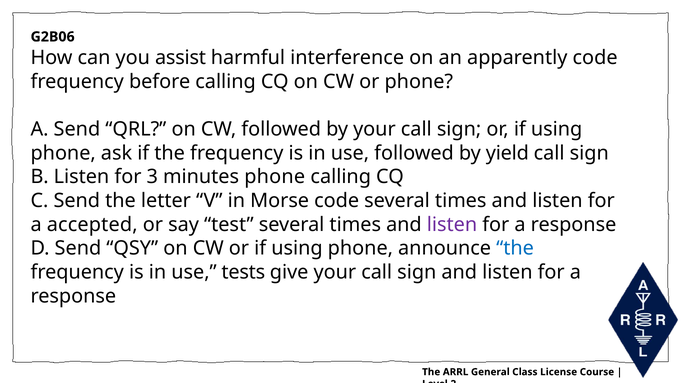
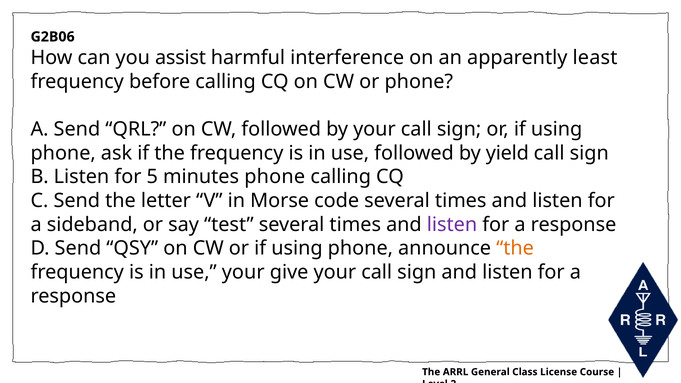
apparently code: code -> least
3: 3 -> 5
accepted: accepted -> sideband
the at (515, 248) colour: blue -> orange
use tests: tests -> your
